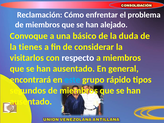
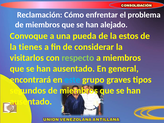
básico: básico -> pueda
duda: duda -> estos
respecto colour: white -> light green
rápido: rápido -> graves
